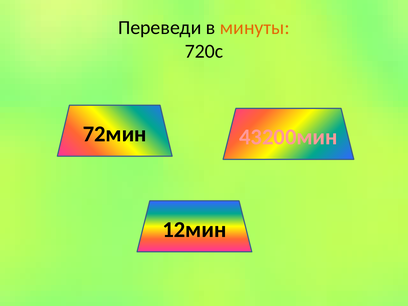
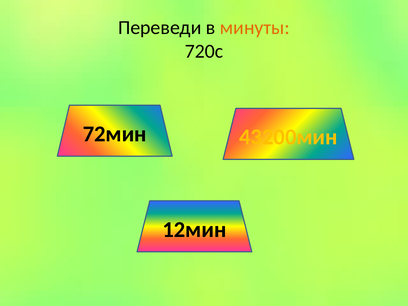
43200мин colour: pink -> yellow
